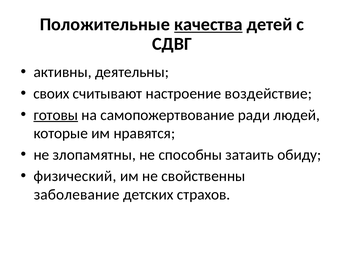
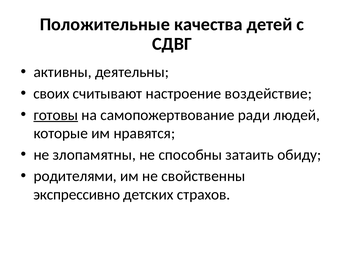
качества underline: present -> none
физический: физический -> родителями
заболевание: заболевание -> экспрессивно
